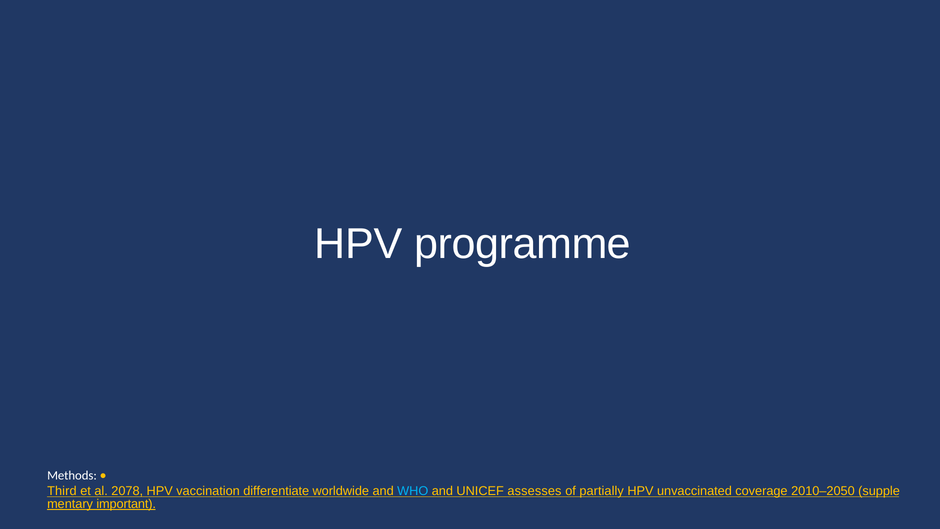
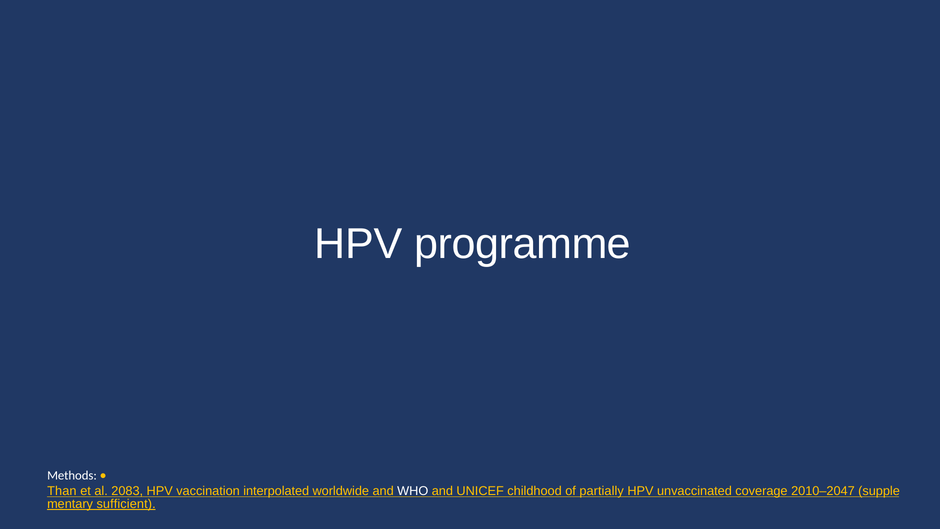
Third: Third -> Than
2078: 2078 -> 2083
differentiate: differentiate -> interpolated
WHO colour: light blue -> white
assesses: assesses -> childhood
2010–2050: 2010–2050 -> 2010–2047
important: important -> sufficient
